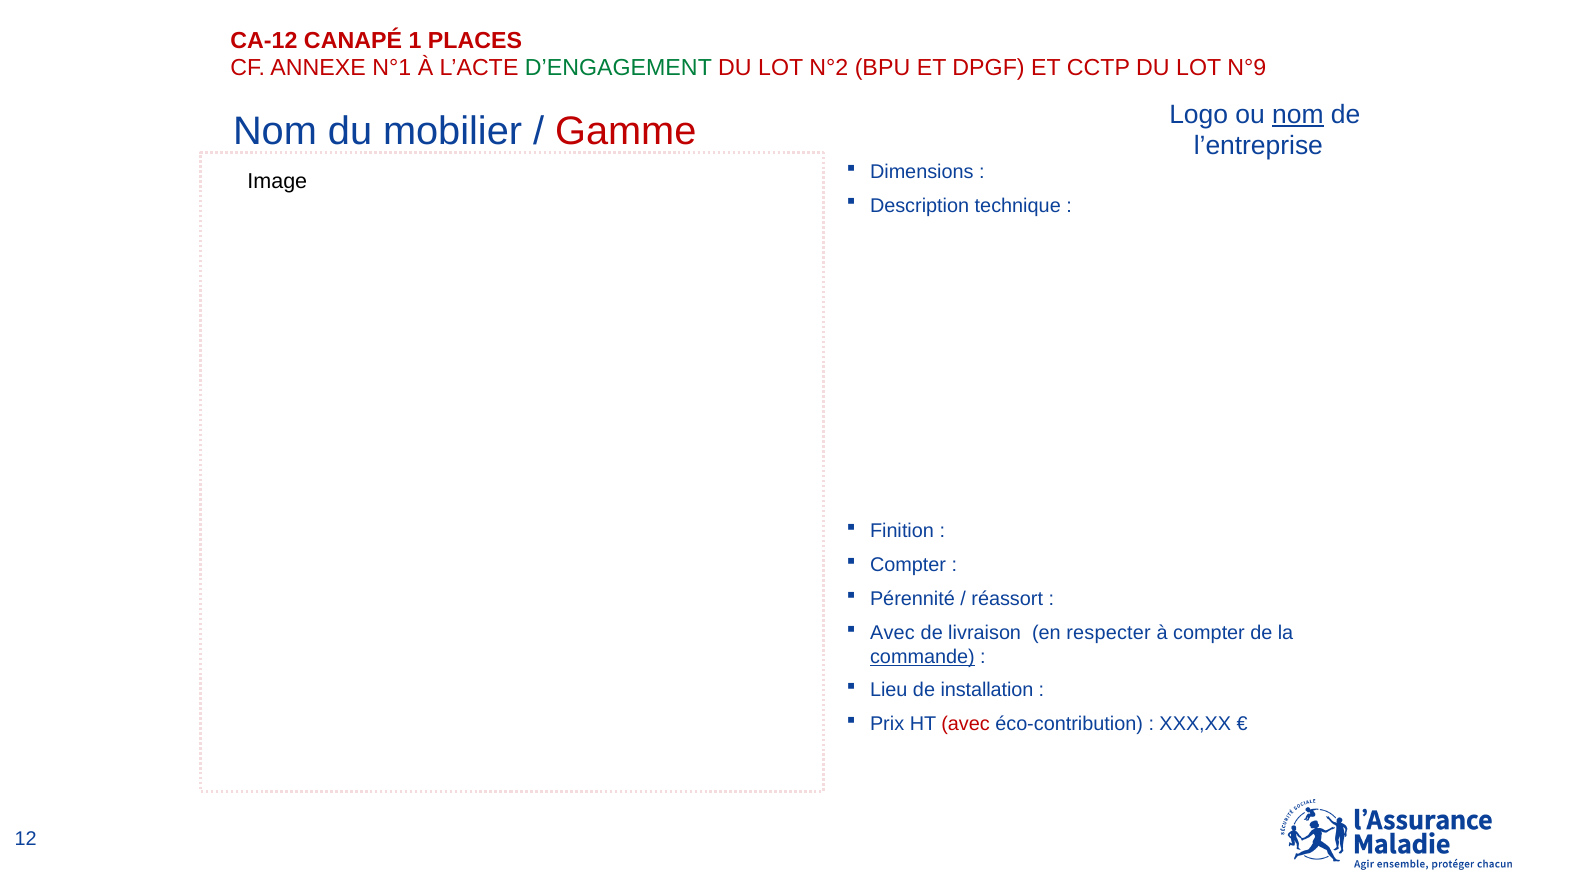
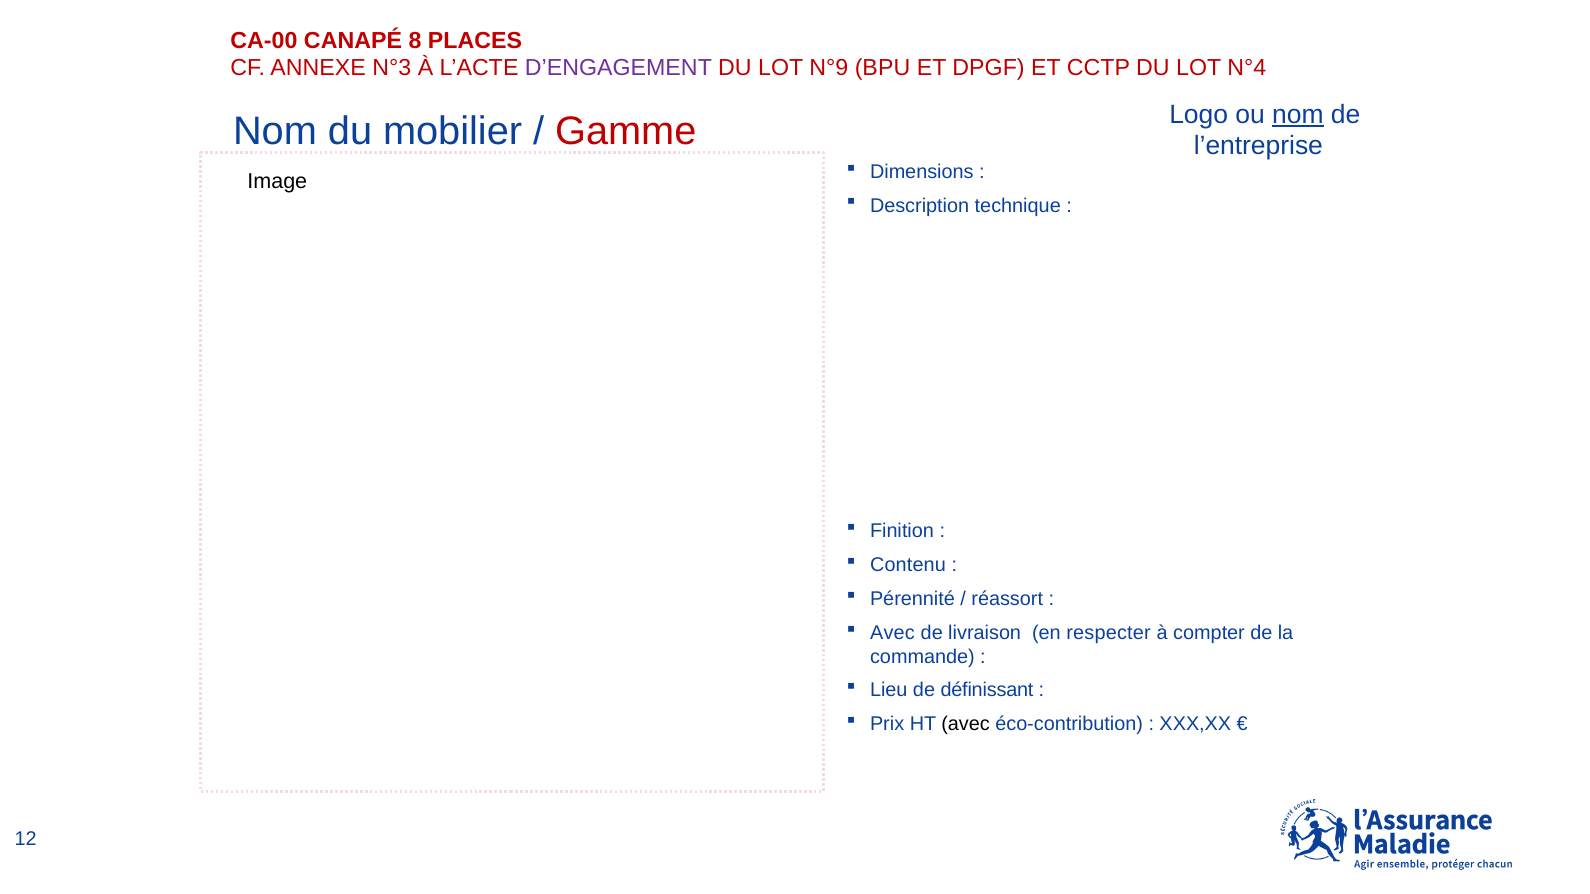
CA-12: CA-12 -> CA-00
1: 1 -> 8
N°1: N°1 -> N°3
D’ENGAGEMENT colour: green -> purple
N°2: N°2 -> N°9
N°9: N°9 -> N°4
Compter at (908, 565): Compter -> Contenu
commande underline: present -> none
installation: installation -> définissant
avec at (966, 725) colour: red -> black
